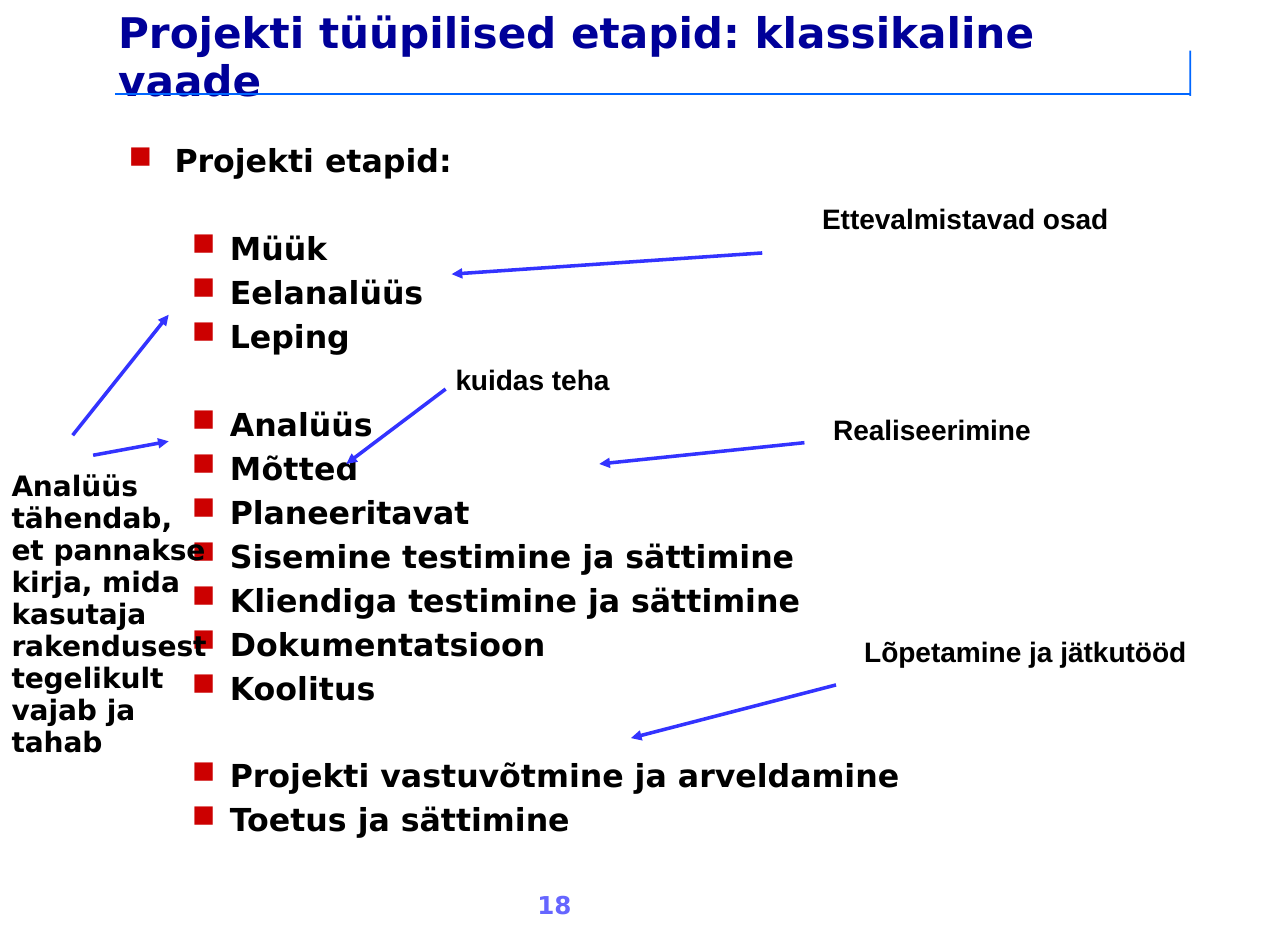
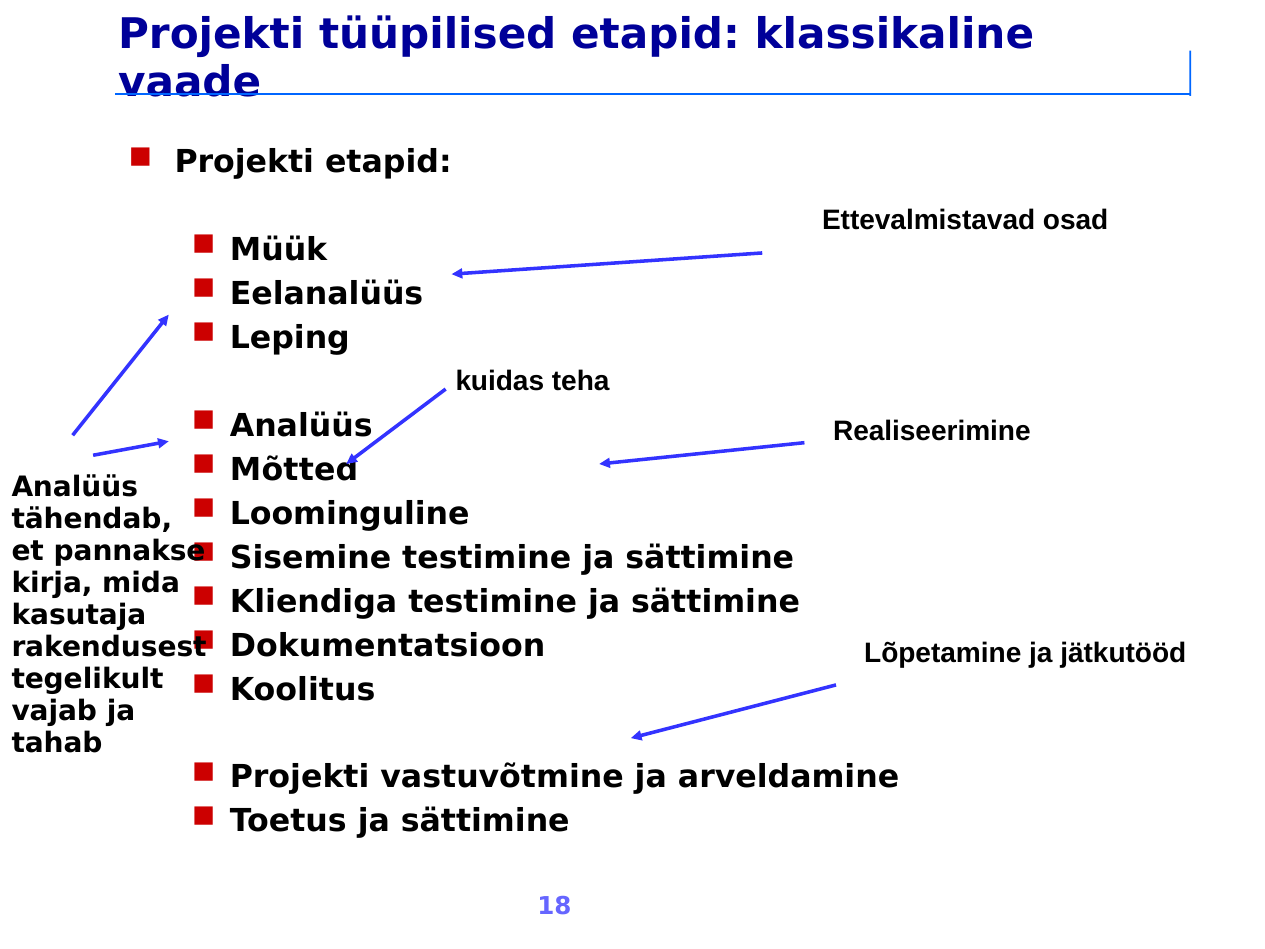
Planeeritavat: Planeeritavat -> Loominguline
